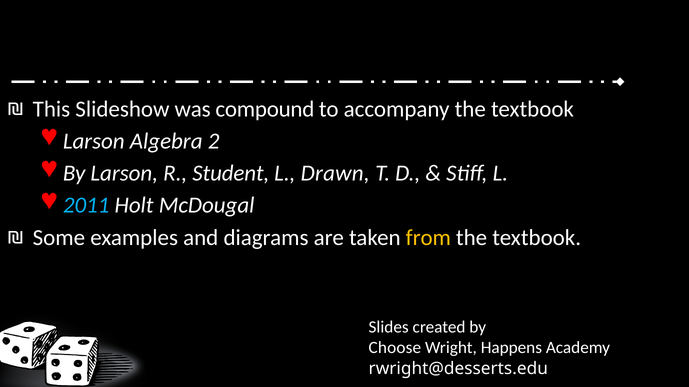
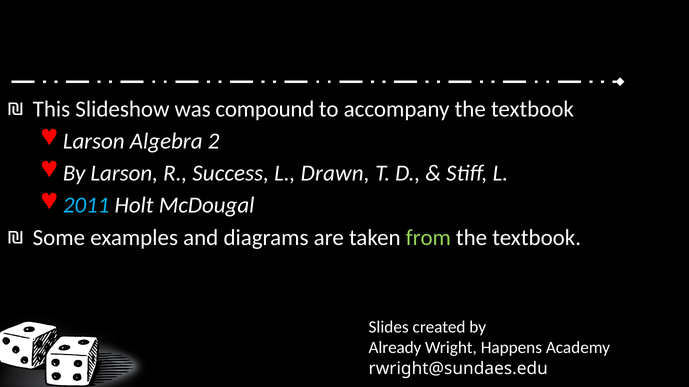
Student: Student -> Success
from colour: yellow -> light green
Choose: Choose -> Already
rwright@desserts.edu: rwright@desserts.edu -> rwright@sundaes.edu
